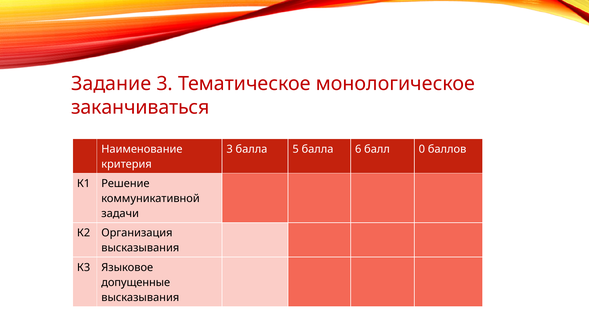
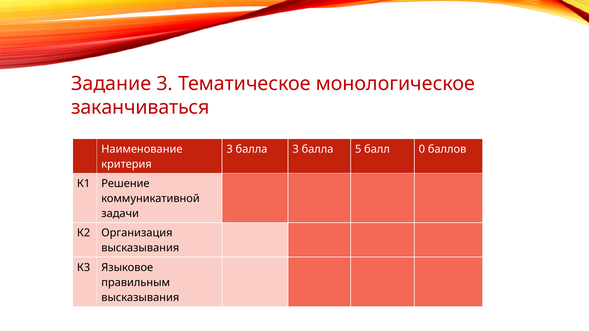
балла 5: 5 -> 3
6: 6 -> 5
допущенные: допущенные -> правильным
